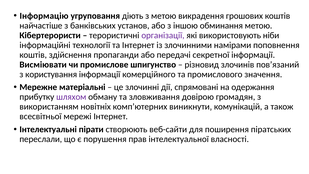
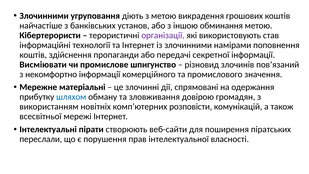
Інформацію at (44, 16): Інформацію -> Злочинними
ніби: ніби -> став
користування: користування -> некомфортно
шляхом colour: purple -> blue
виникнути‚: виникнути‚ -> розповісти‚
